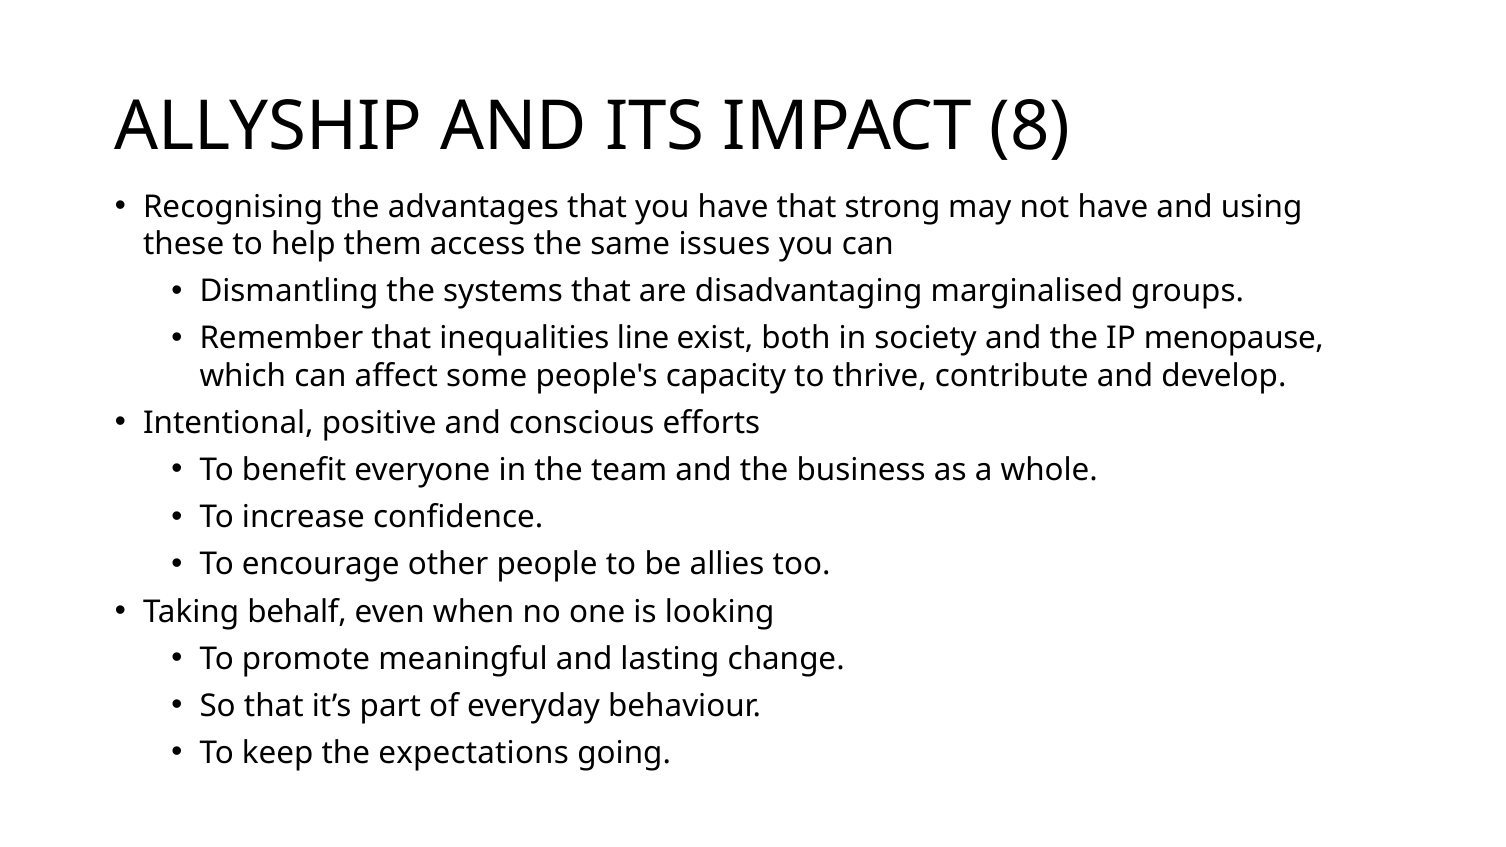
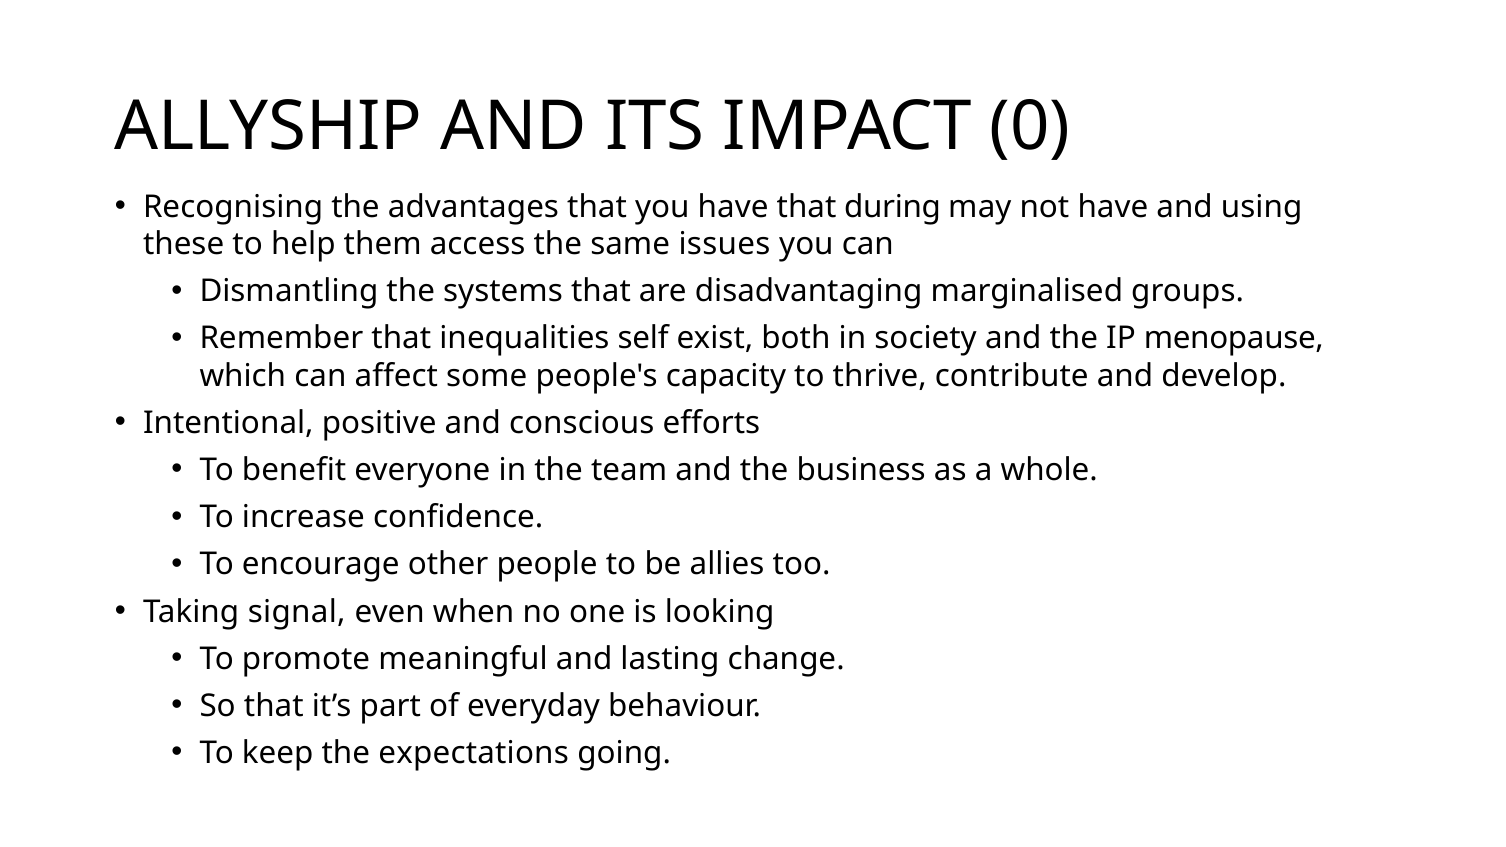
8: 8 -> 0
strong: strong -> during
line: line -> self
behalf: behalf -> signal
